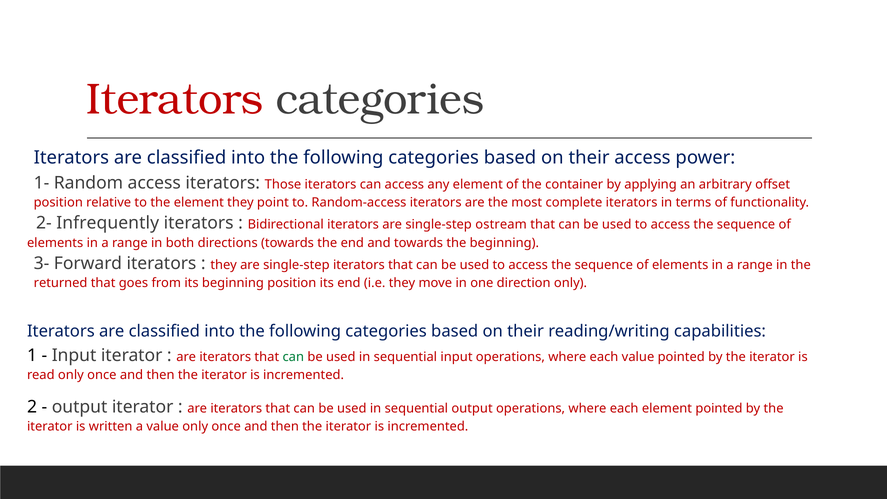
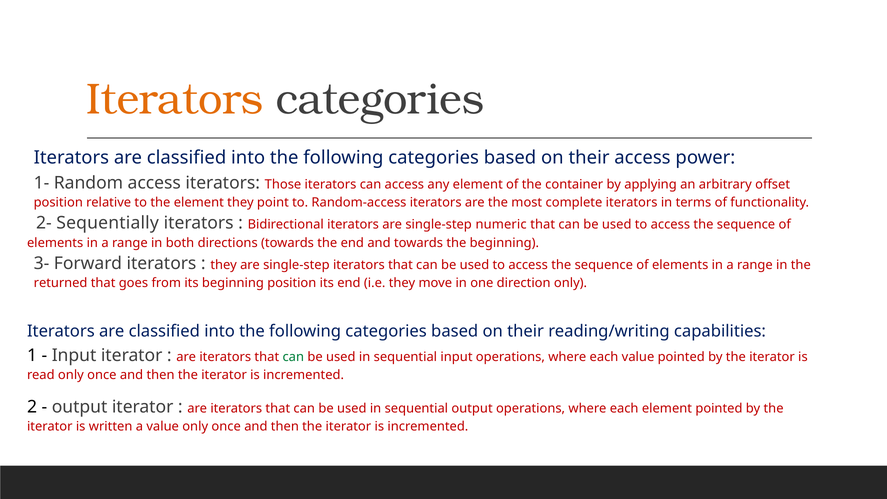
Iterators at (175, 99) colour: red -> orange
Infrequently: Infrequently -> Sequentially
ostream: ostream -> numeric
